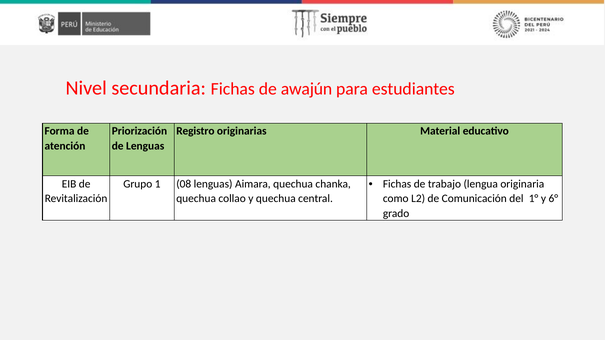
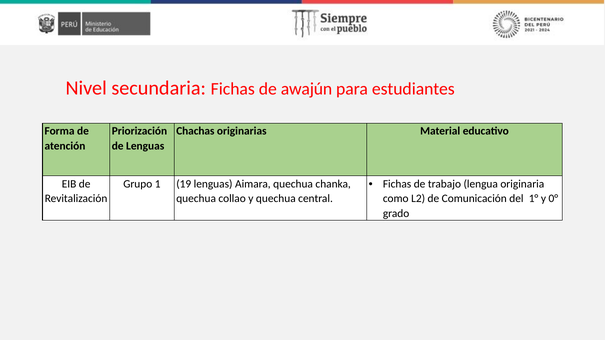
Registro: Registro -> Chachas
08: 08 -> 19
6°: 6° -> 0°
